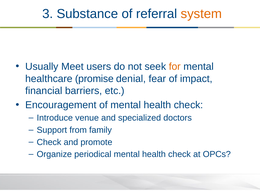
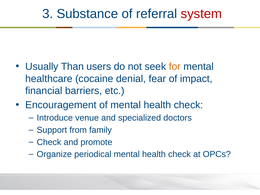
system colour: orange -> red
Meet: Meet -> Than
promise: promise -> cocaine
